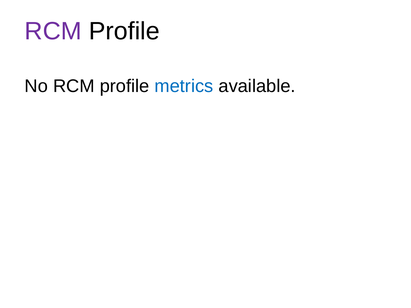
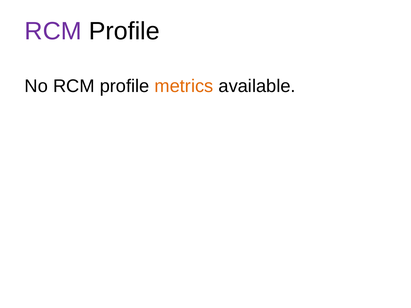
metrics colour: blue -> orange
